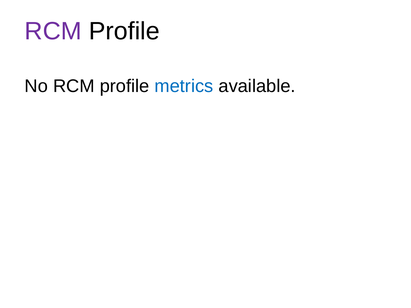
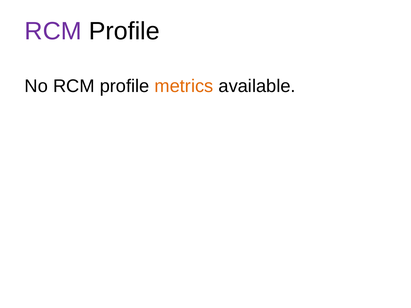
metrics colour: blue -> orange
